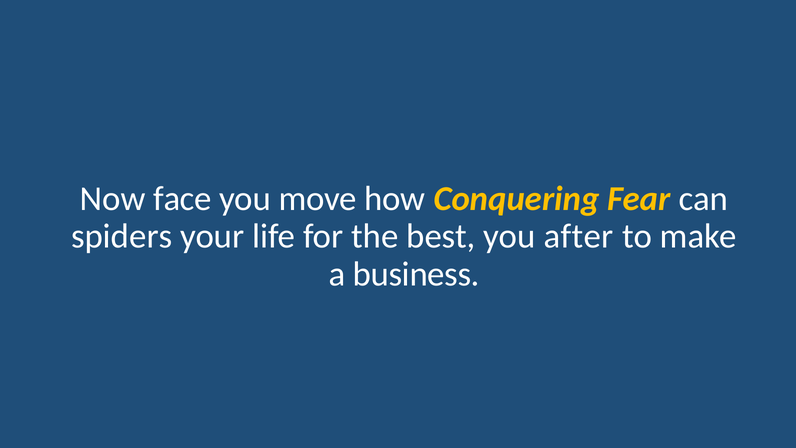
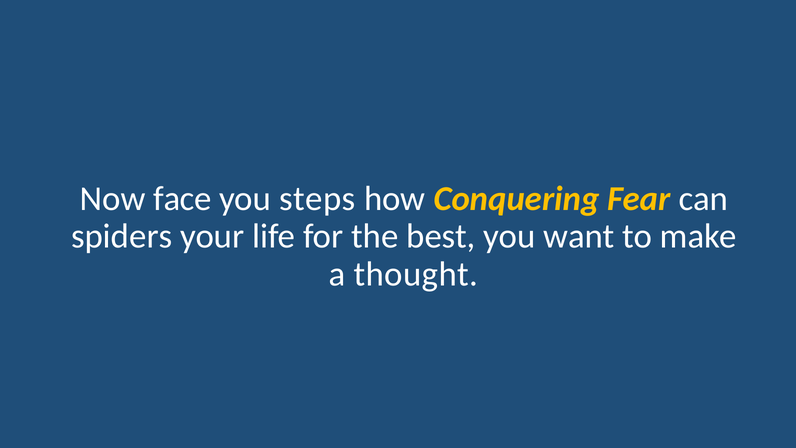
move: move -> steps
after: after -> want
business: business -> thought
